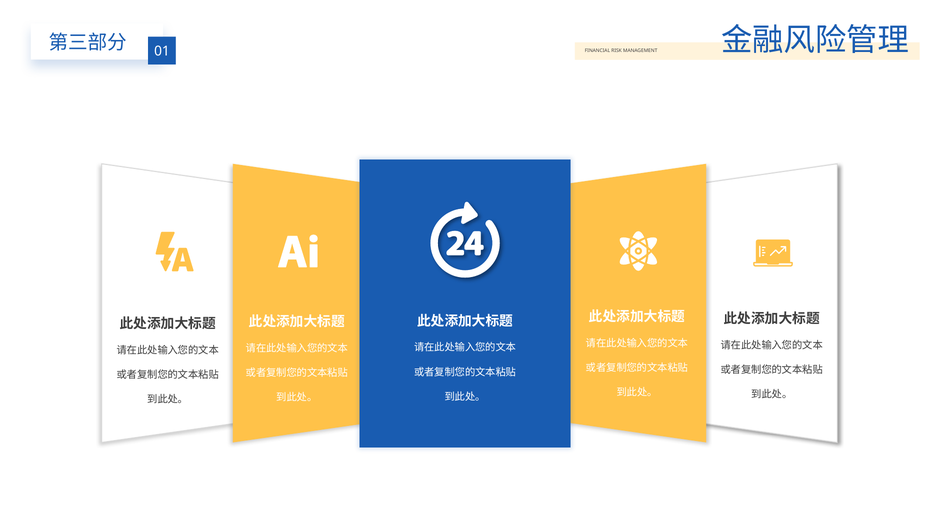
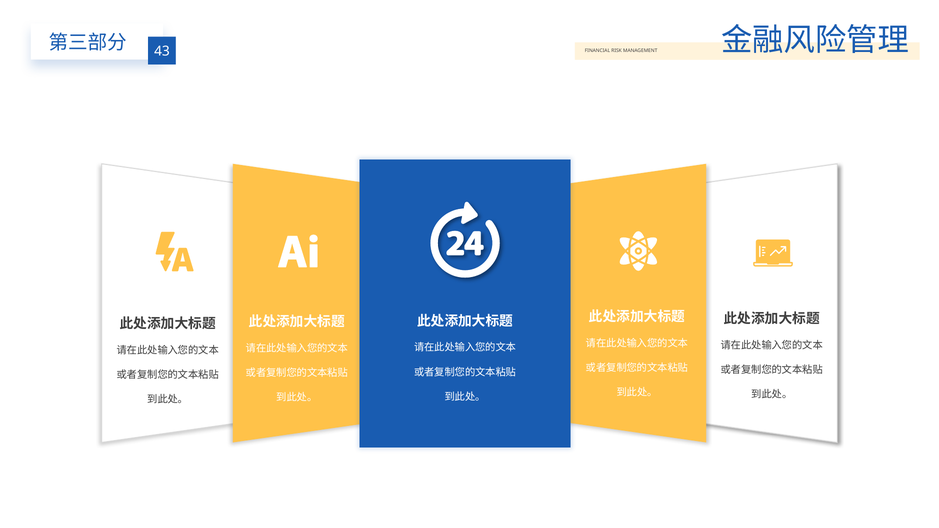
01: 01 -> 43
